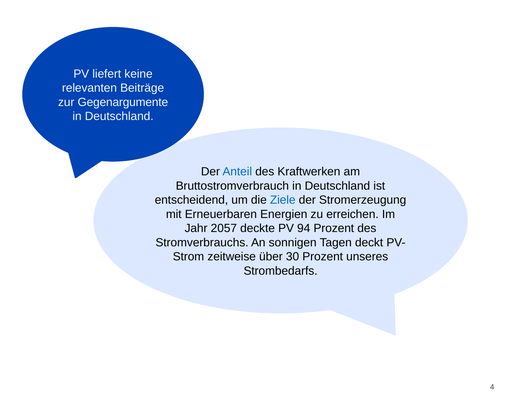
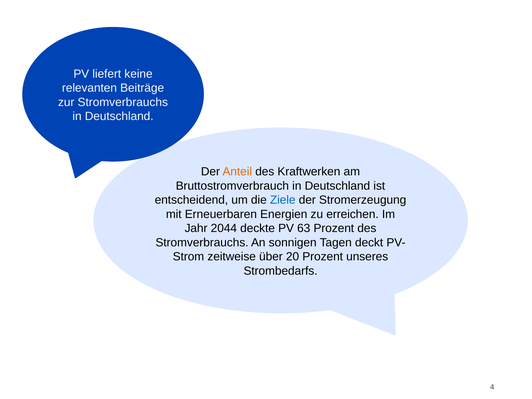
zur Gegenargumente: Gegenargumente -> Stromverbrauchs
Anteil colour: blue -> orange
2057: 2057 -> 2044
94: 94 -> 63
30: 30 -> 20
